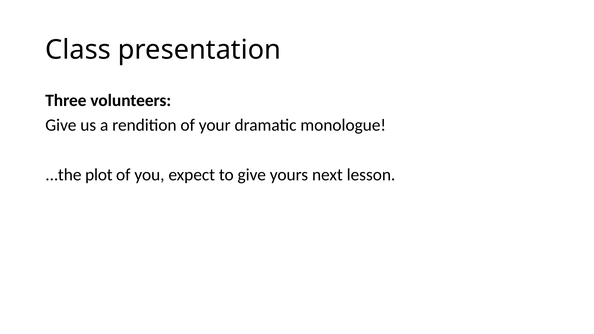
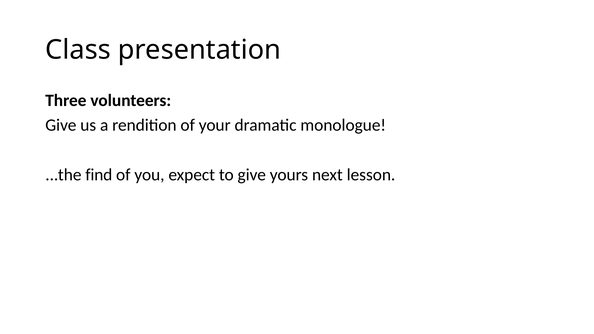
plot: plot -> find
